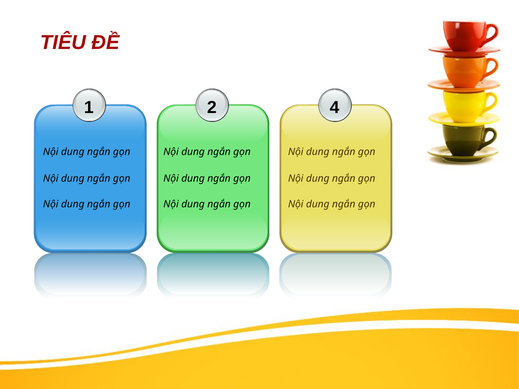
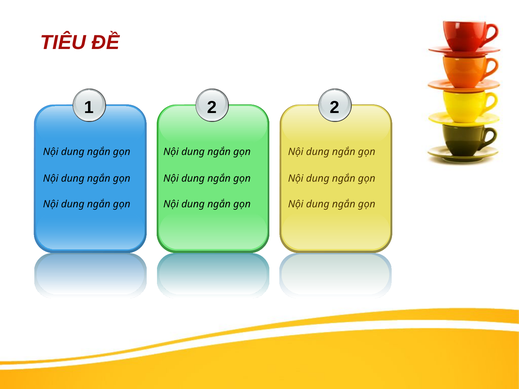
4 at (335, 107): 4 -> 2
